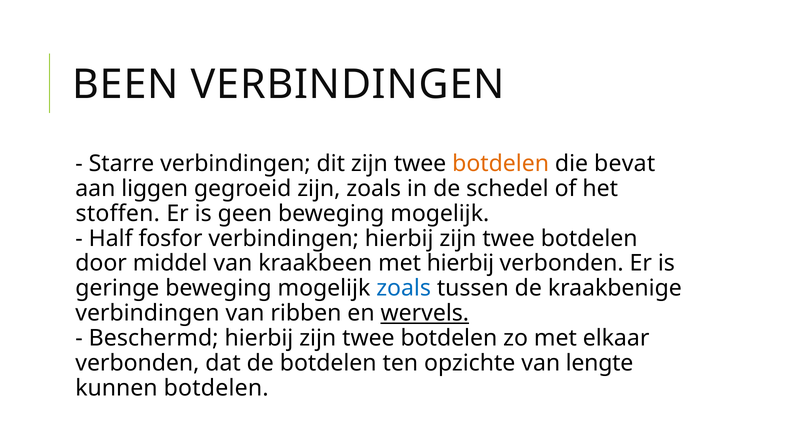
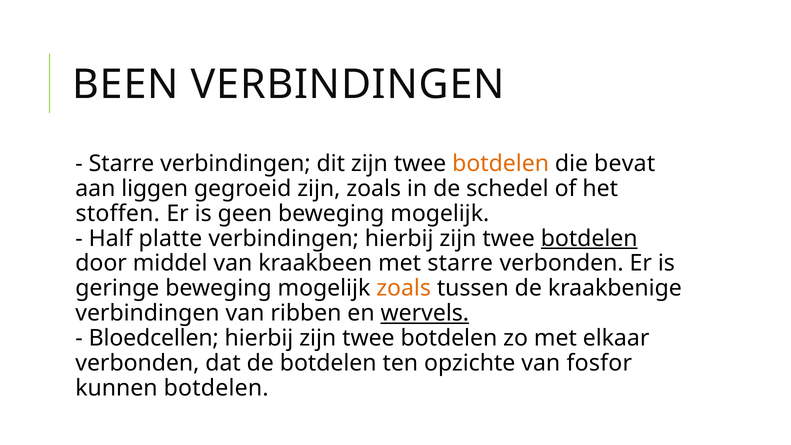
fosfor: fosfor -> platte
botdelen at (589, 238) underline: none -> present
met hierbij: hierbij -> starre
zoals at (404, 288) colour: blue -> orange
Beschermd: Beschermd -> Bloedcellen
lengte: lengte -> fosfor
